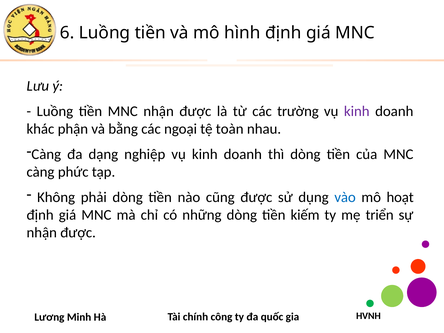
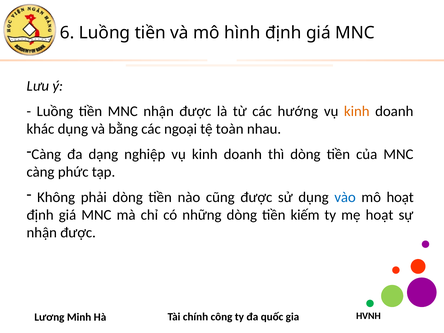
trường: trường -> hướng
kinh at (357, 111) colour: purple -> orange
khác phận: phận -> dụng
mẹ triển: triển -> hoạt
